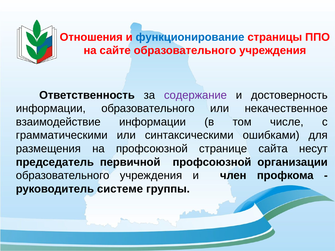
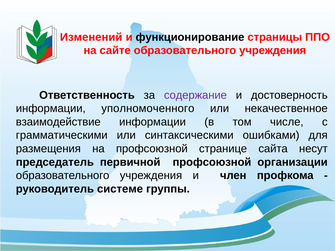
Отношения: Отношения -> Изменений
функционирование colour: blue -> black
информации образовательного: образовательного -> уполномоченного
